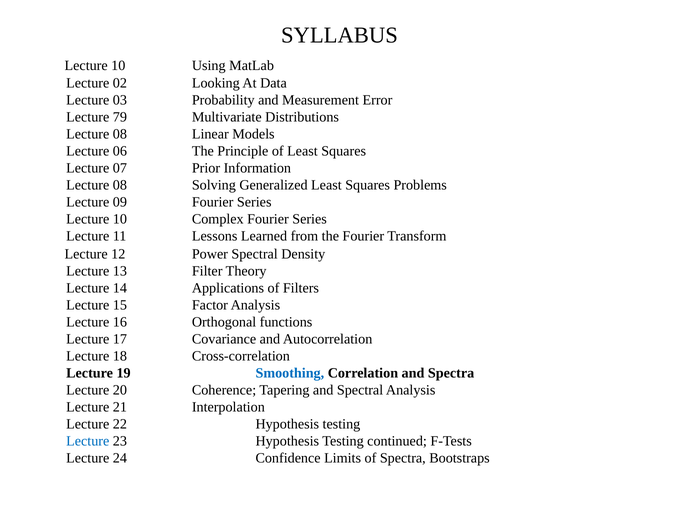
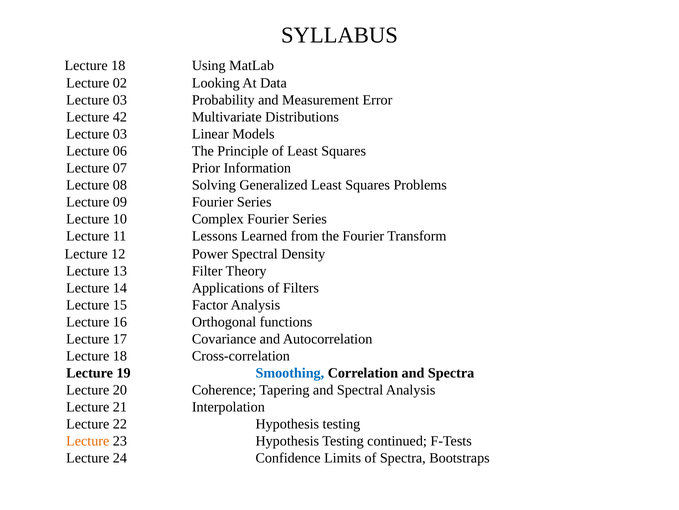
10 at (118, 66): 10 -> 18
79: 79 -> 42
08 at (120, 134): 08 -> 03
Lecture at (88, 440) colour: blue -> orange
